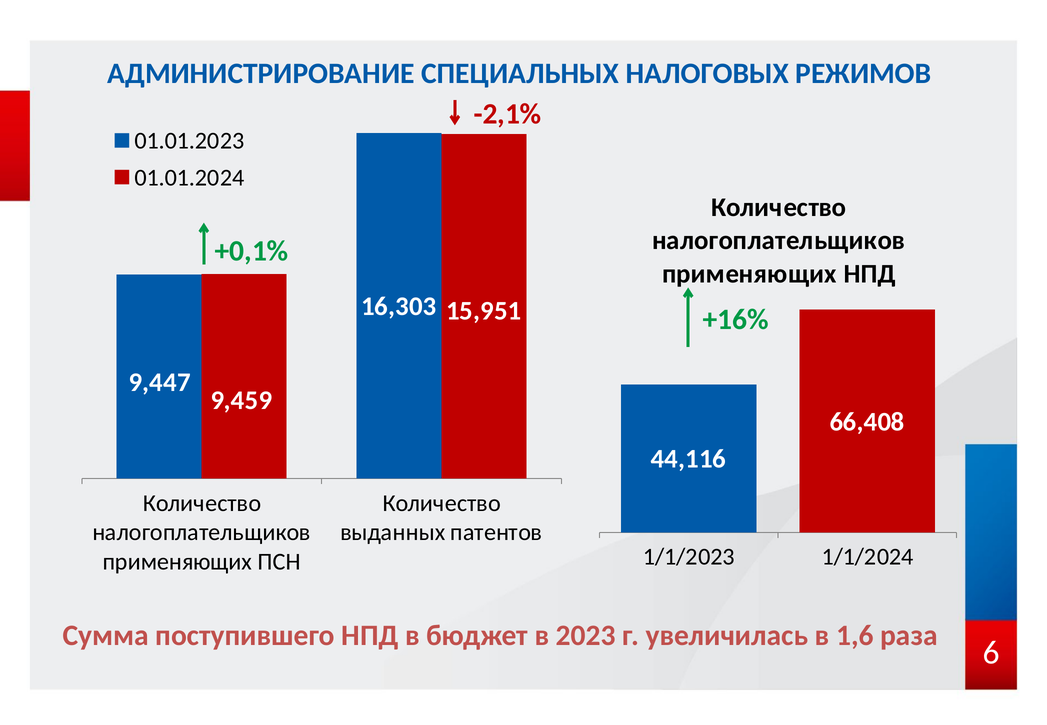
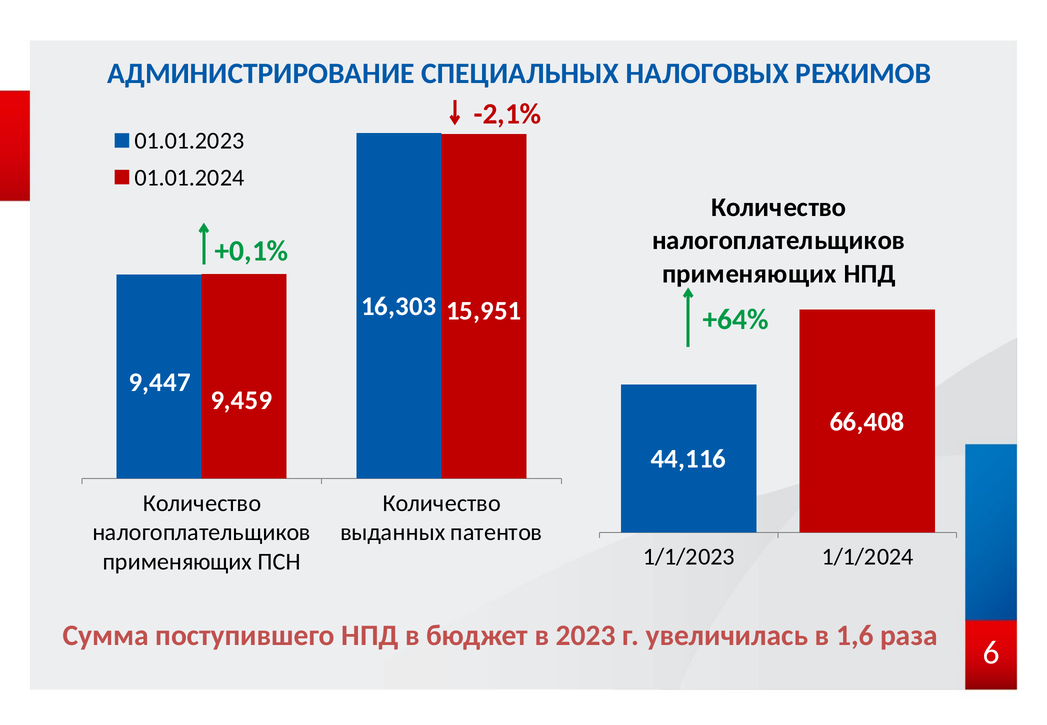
+16%: +16% -> +64%
